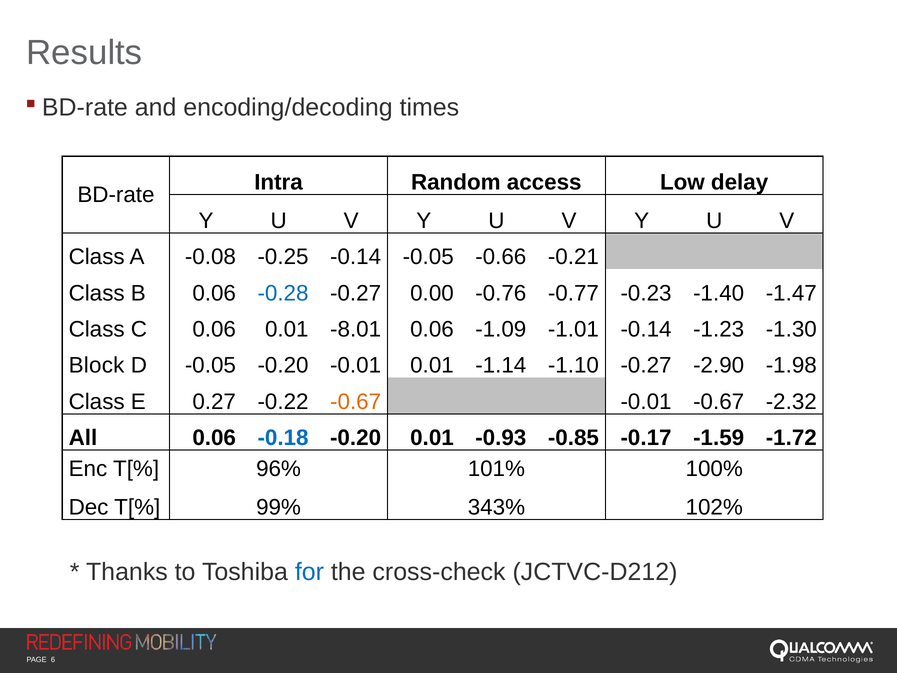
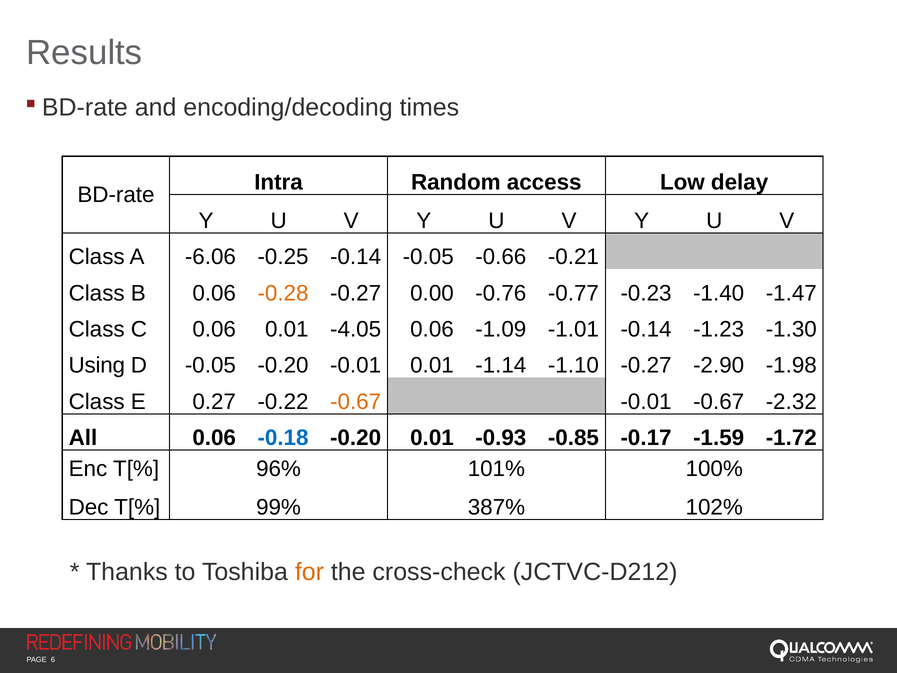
-0.08: -0.08 -> -6.06
-0.28 colour: blue -> orange
-8.01: -8.01 -> -4.05
Block: Block -> Using
343%: 343% -> 387%
for colour: blue -> orange
